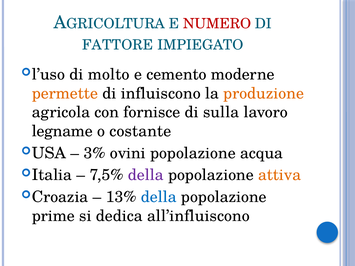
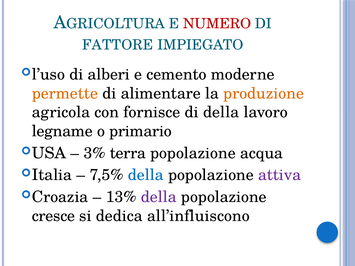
molto: molto -> alberi
influiscono: influiscono -> alimentare
di sulla: sulla -> della
costante: costante -> primario
ovini: ovini -> terra
della at (146, 175) colour: purple -> blue
attiva colour: orange -> purple
della at (159, 197) colour: blue -> purple
prime: prime -> cresce
